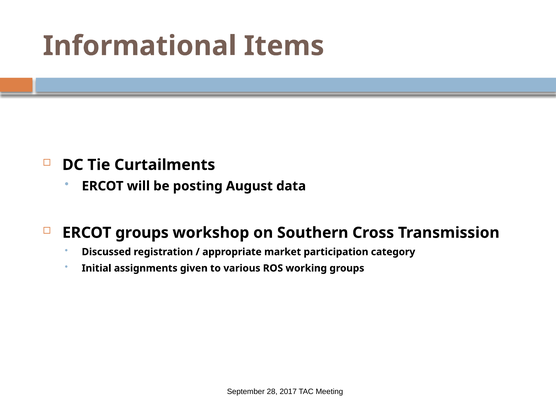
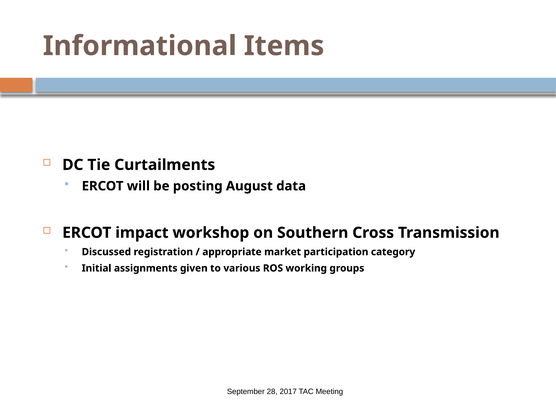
ERCOT groups: groups -> impact
